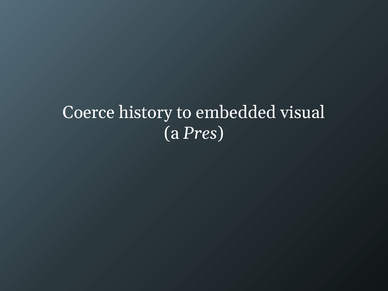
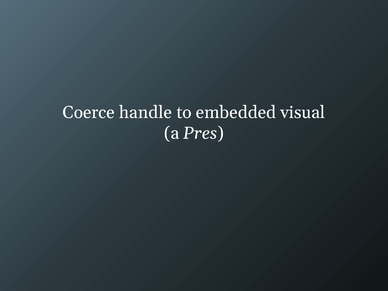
history: history -> handle
